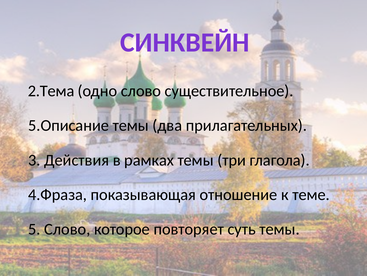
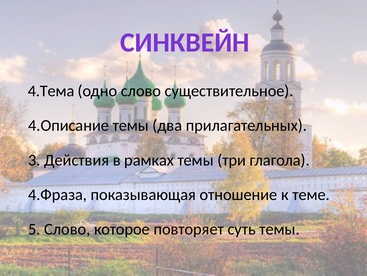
2.Тема: 2.Тема -> 4.Тема
5.Описание: 5.Описание -> 4.Описание
